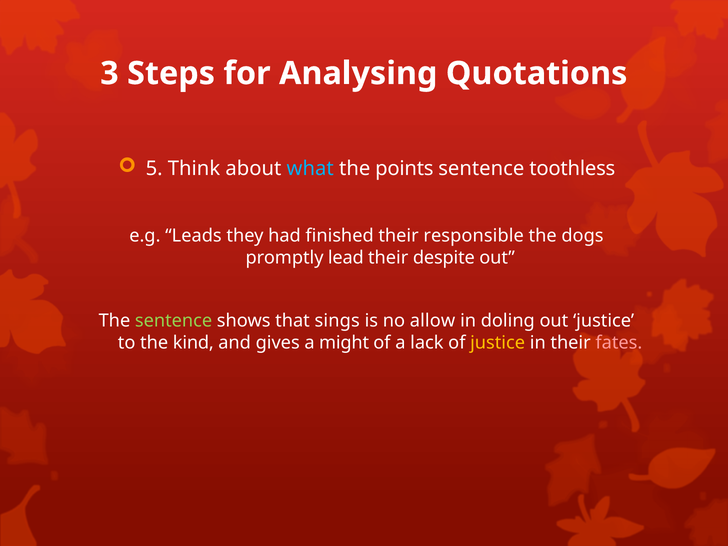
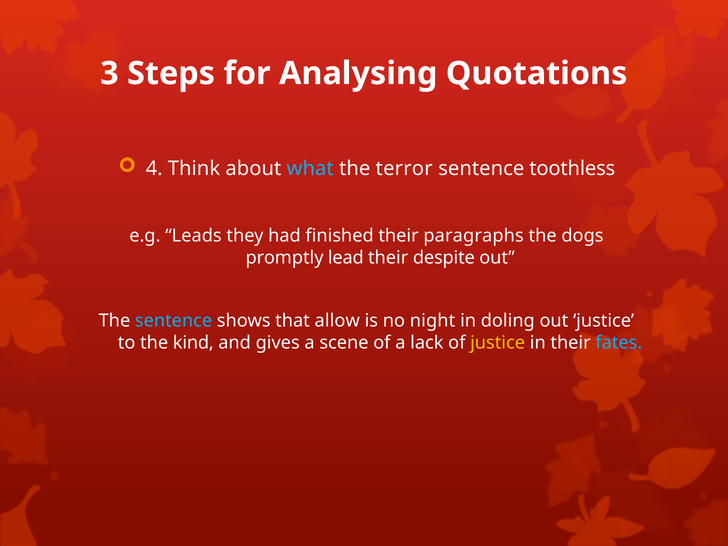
5: 5 -> 4
points: points -> terror
responsible: responsible -> paragraphs
sentence at (174, 321) colour: light green -> light blue
sings: sings -> allow
allow: allow -> night
might: might -> scene
fates colour: pink -> light blue
